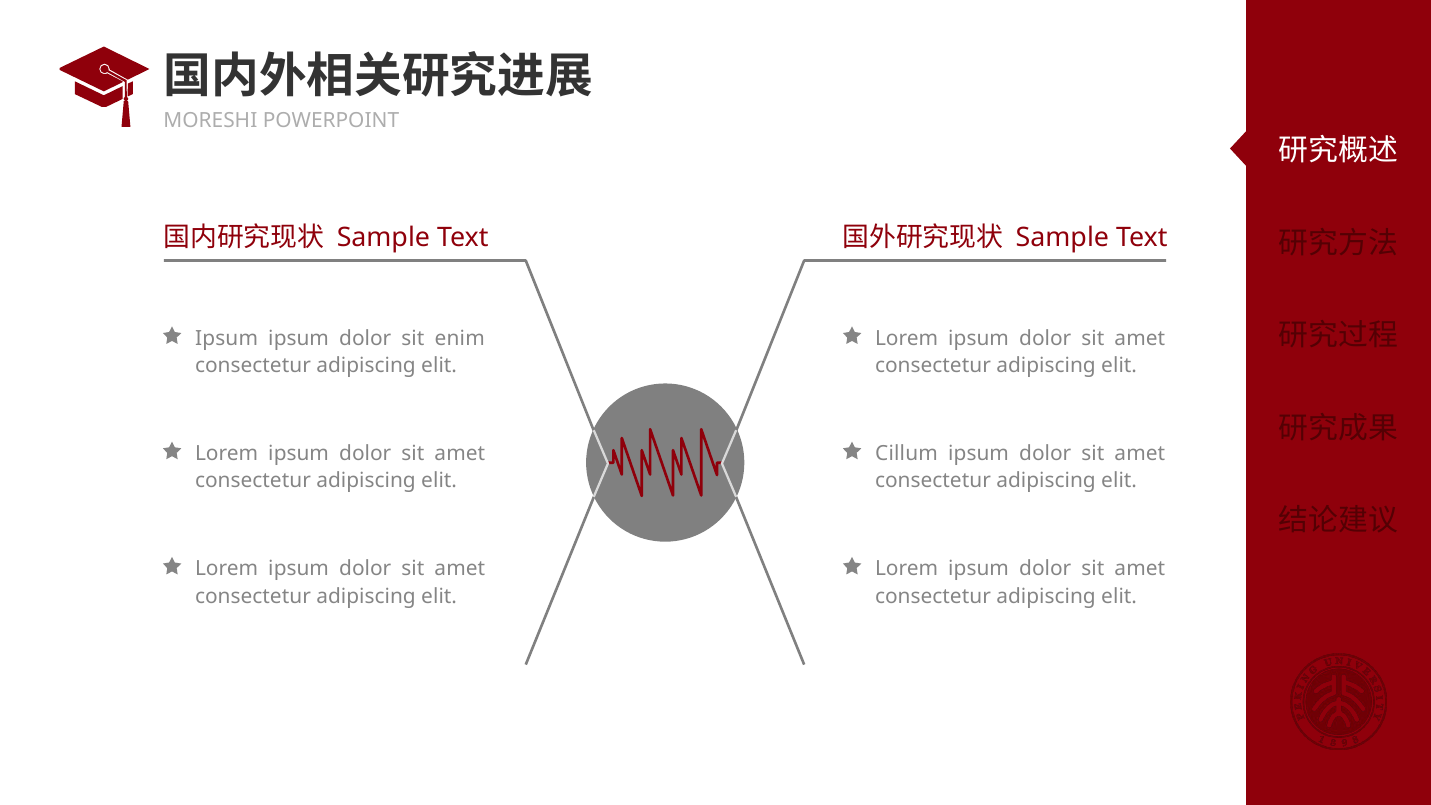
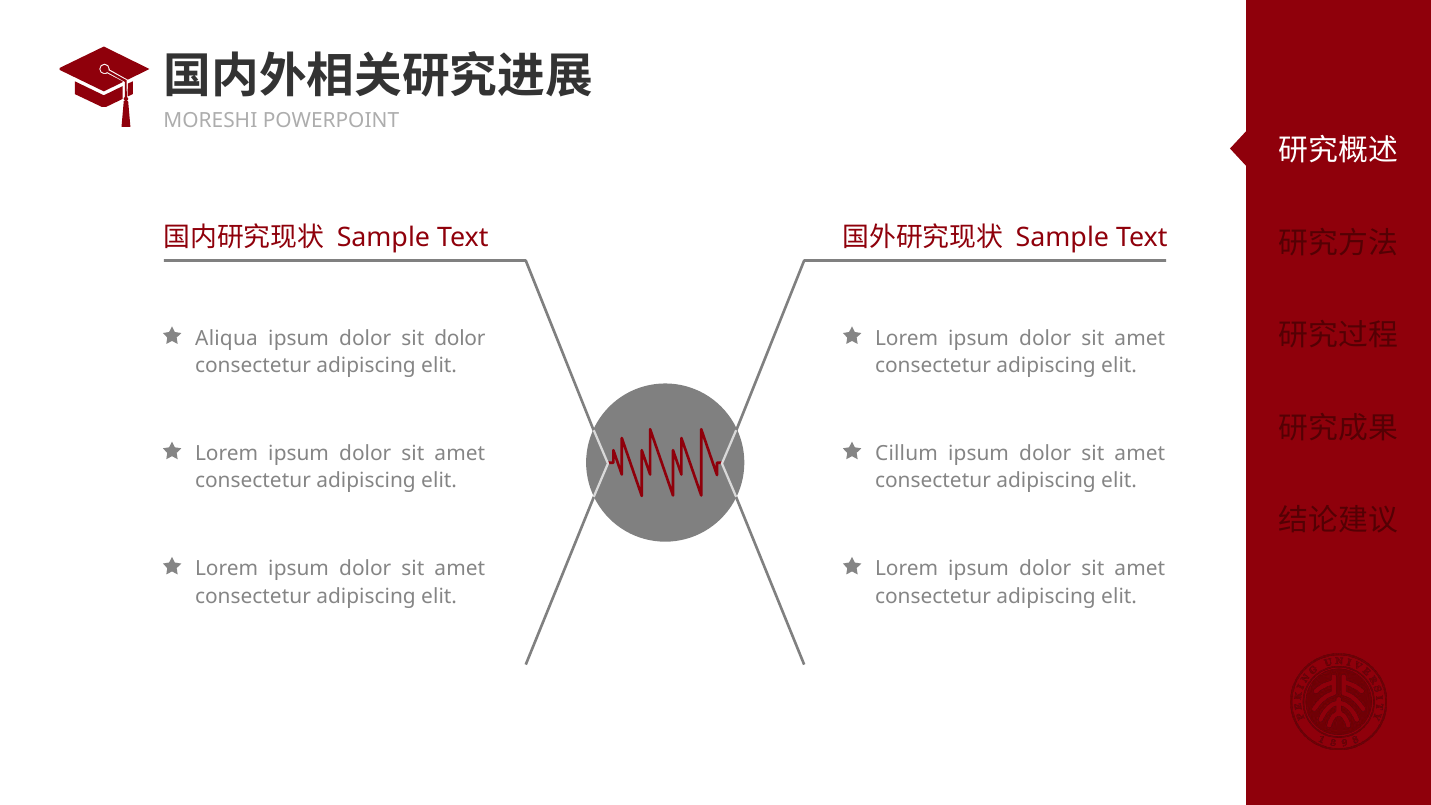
Ipsum at (227, 338): Ipsum -> Aliqua
sit enim: enim -> dolor
